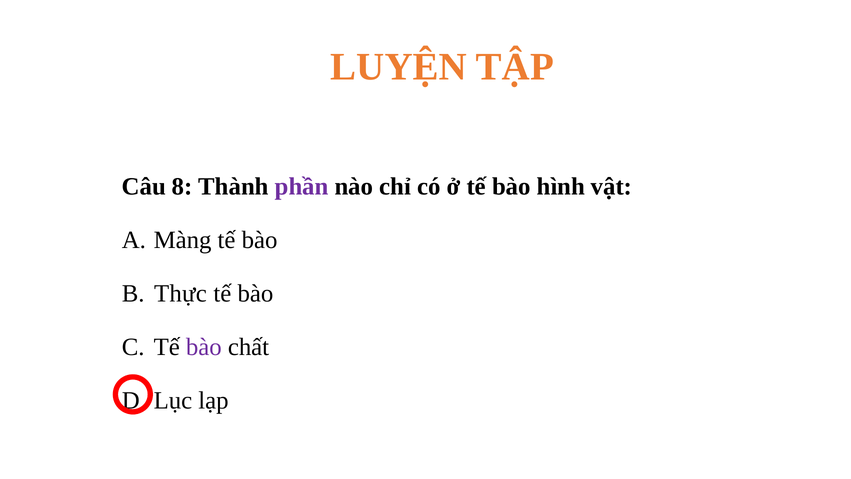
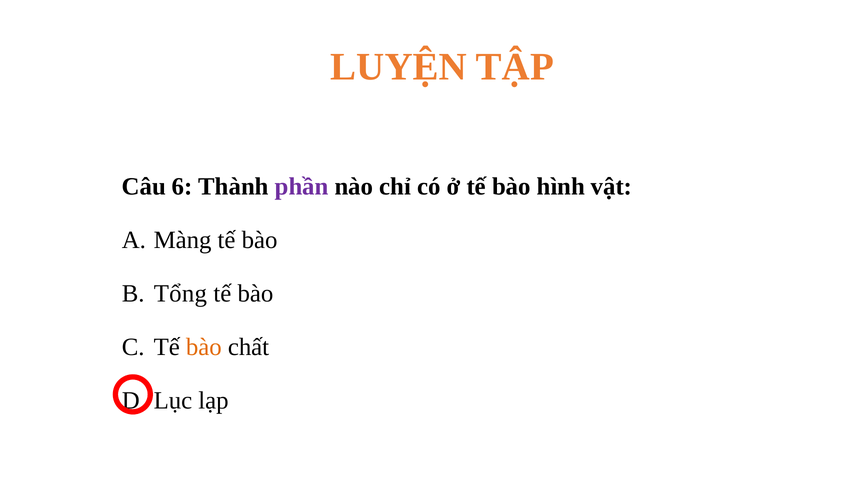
8: 8 -> 6
Thực: Thực -> Tổng
bào at (204, 347) colour: purple -> orange
